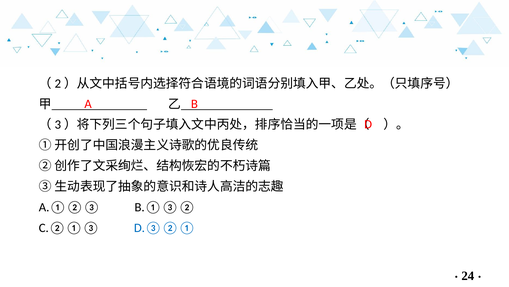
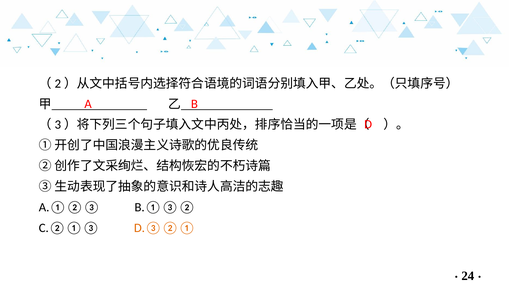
D.③②① colour: blue -> orange
